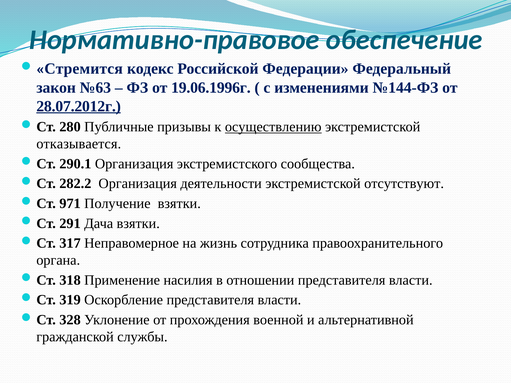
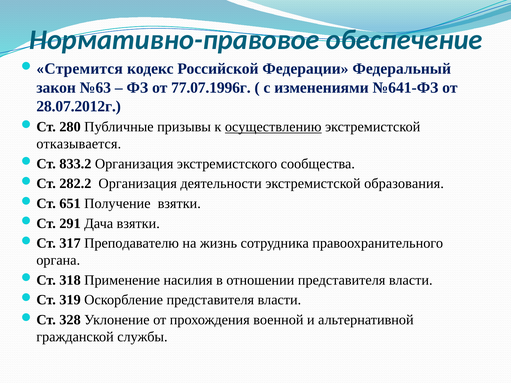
19.06.1996г: 19.06.1996г -> 77.07.1996г
№144-ФЗ: №144-ФЗ -> №641-ФЗ
28.07.2012г underline: present -> none
290.1: 290.1 -> 833.2
отсутствуют: отсутствуют -> образования
971: 971 -> 651
Неправомерное: Неправомерное -> Преподавателю
